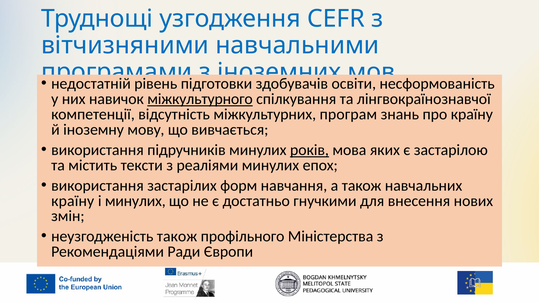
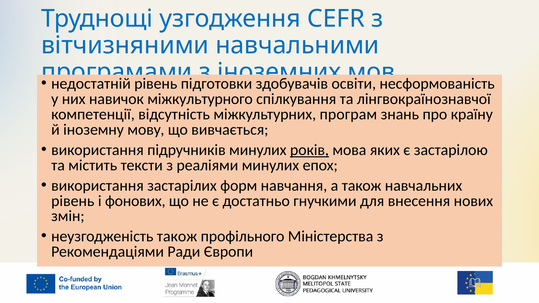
міжкультурного underline: present -> none
країну at (73, 201): країну -> рівень
і минулих: минулих -> фонових
